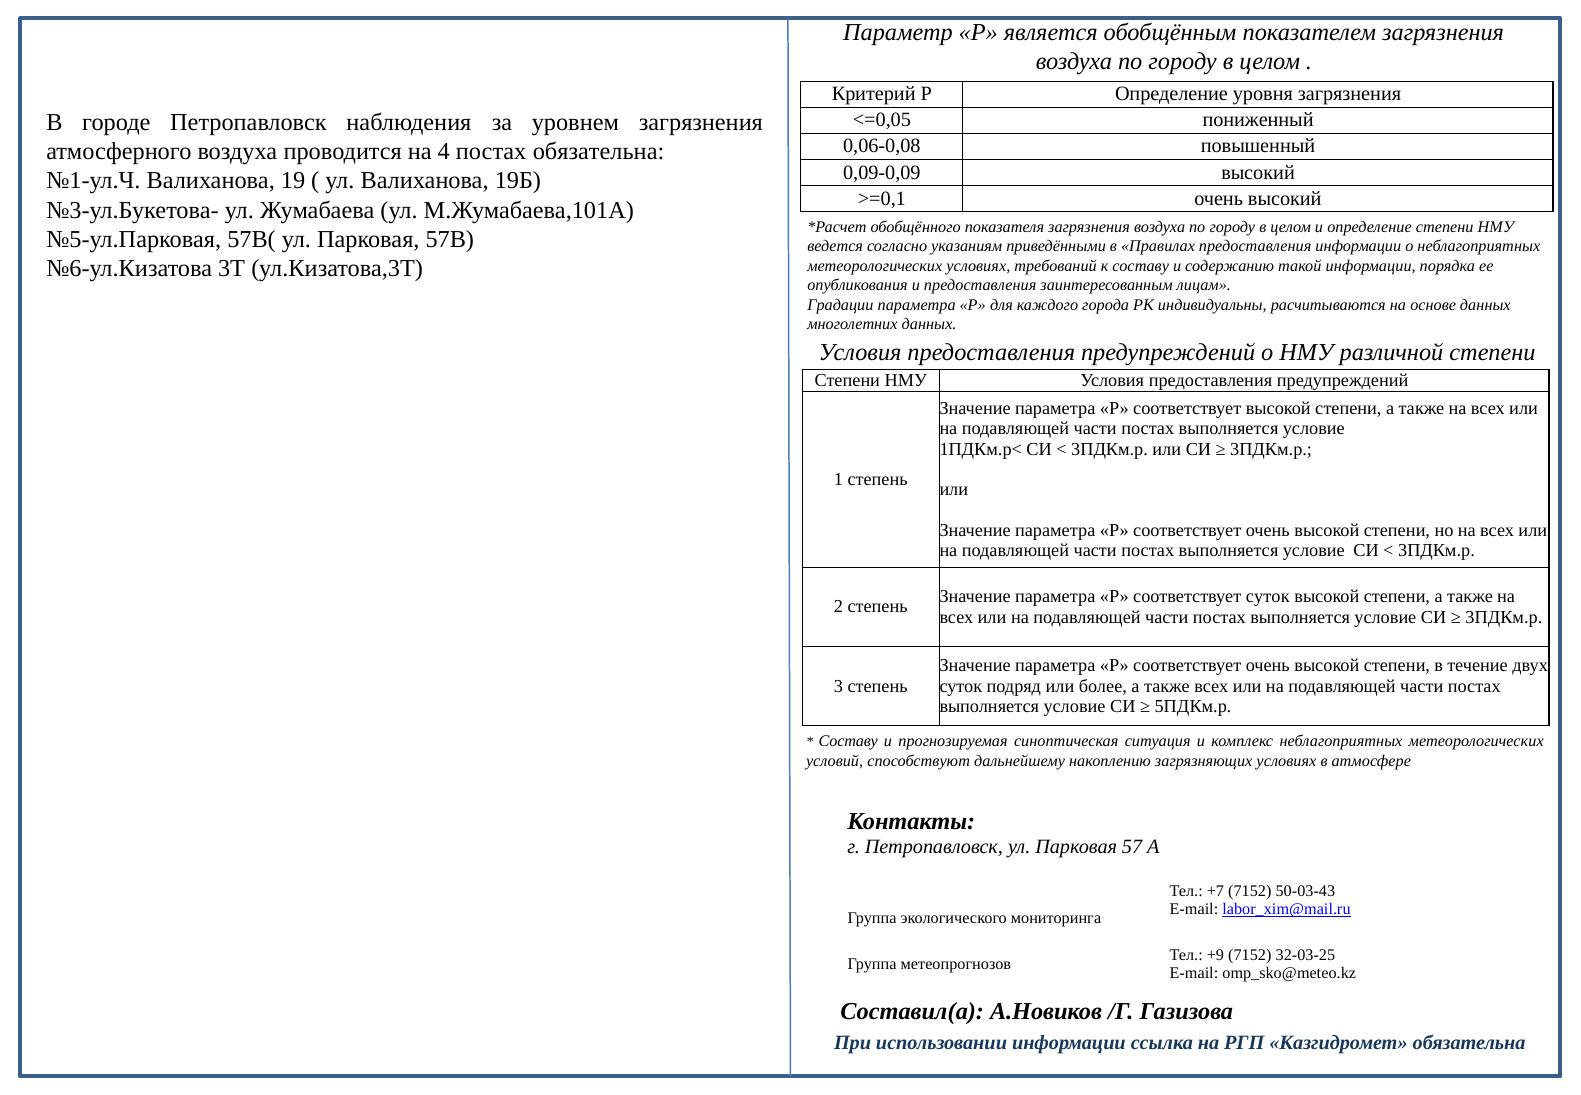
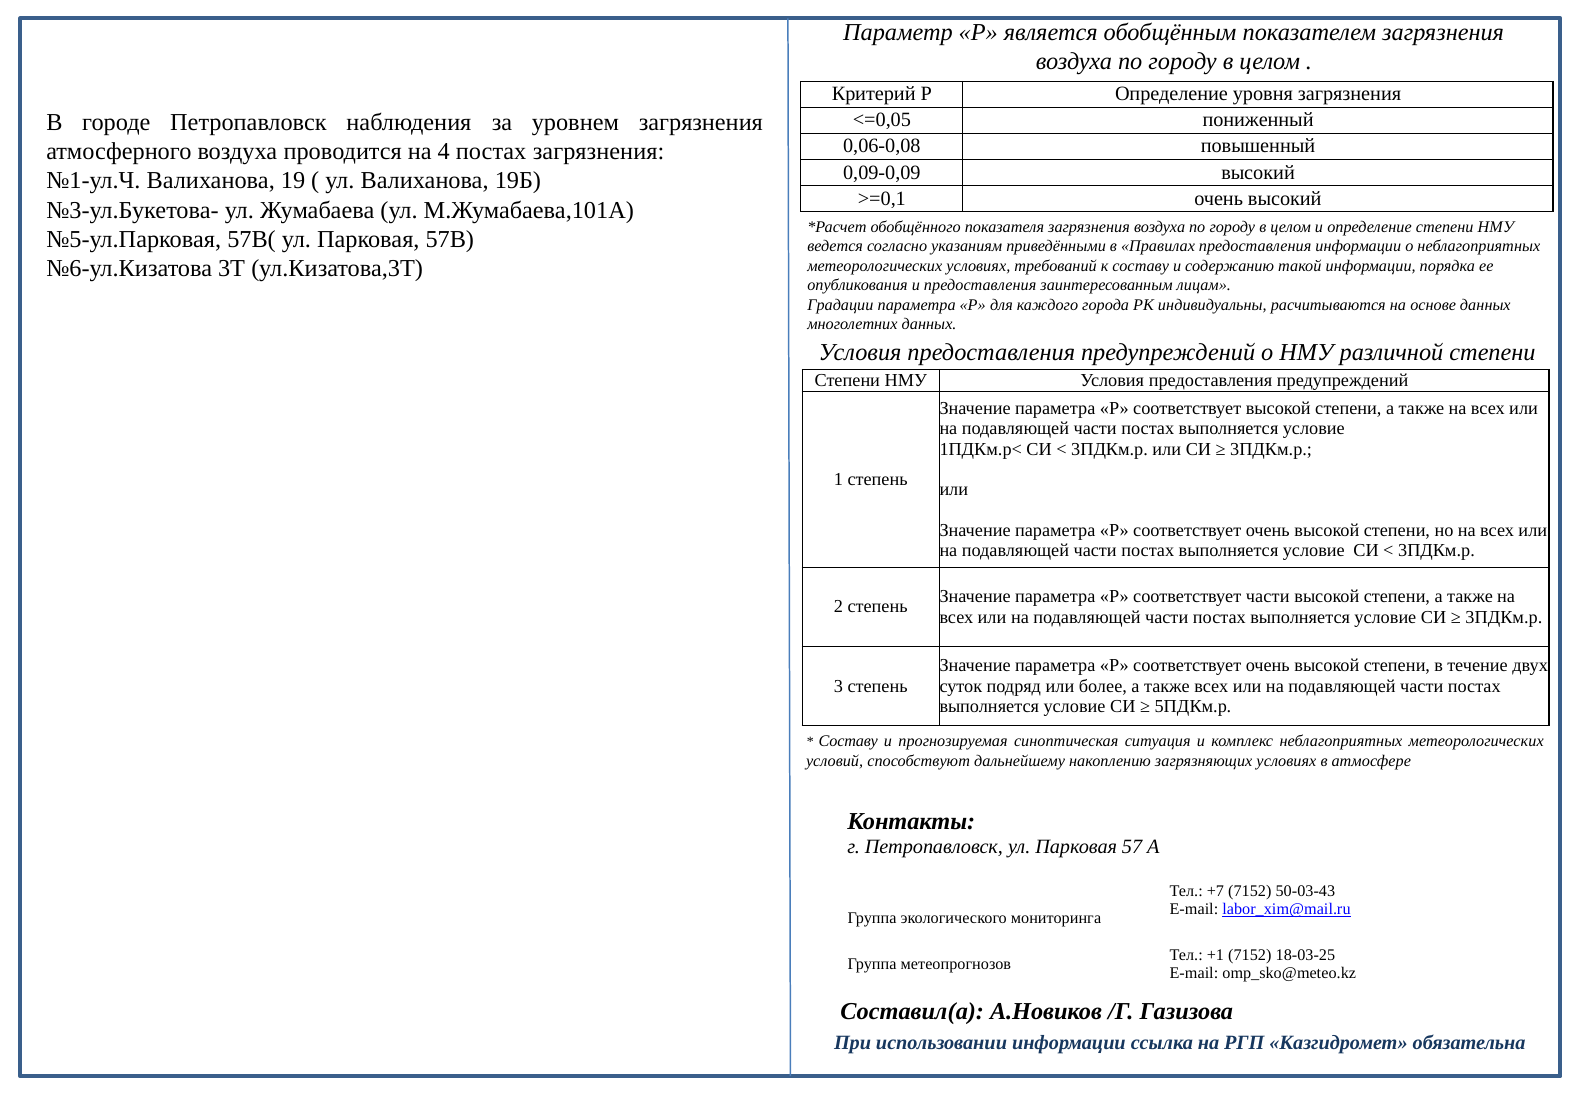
постах обязательна: обязательна -> загрязнения
соответствует суток: суток -> части
+9: +9 -> +1
32-03-25: 32-03-25 -> 18-03-25
